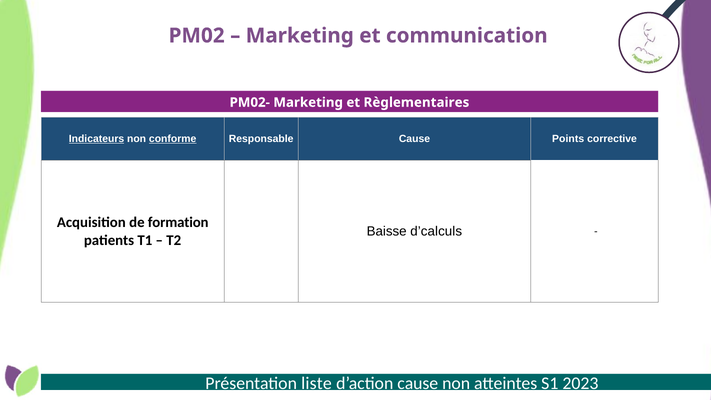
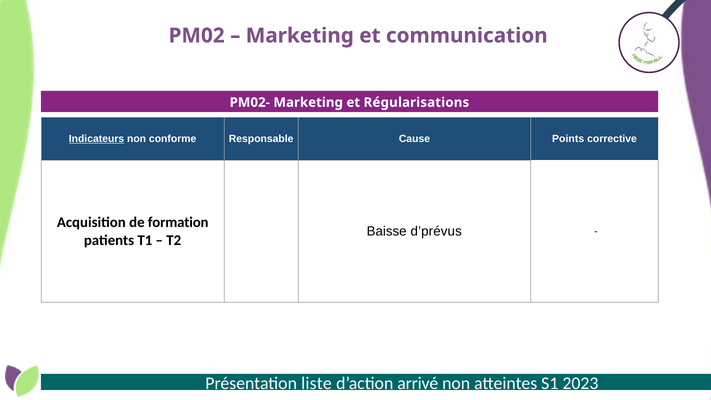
Règlementaires: Règlementaires -> Régularisations
conforme underline: present -> none
d’calculs: d’calculs -> d’prévus
d’action cause: cause -> arrivé
